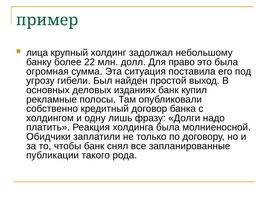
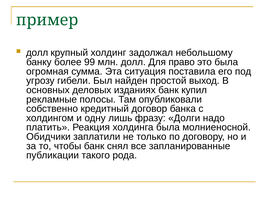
лица at (37, 53): лица -> долл
22: 22 -> 99
